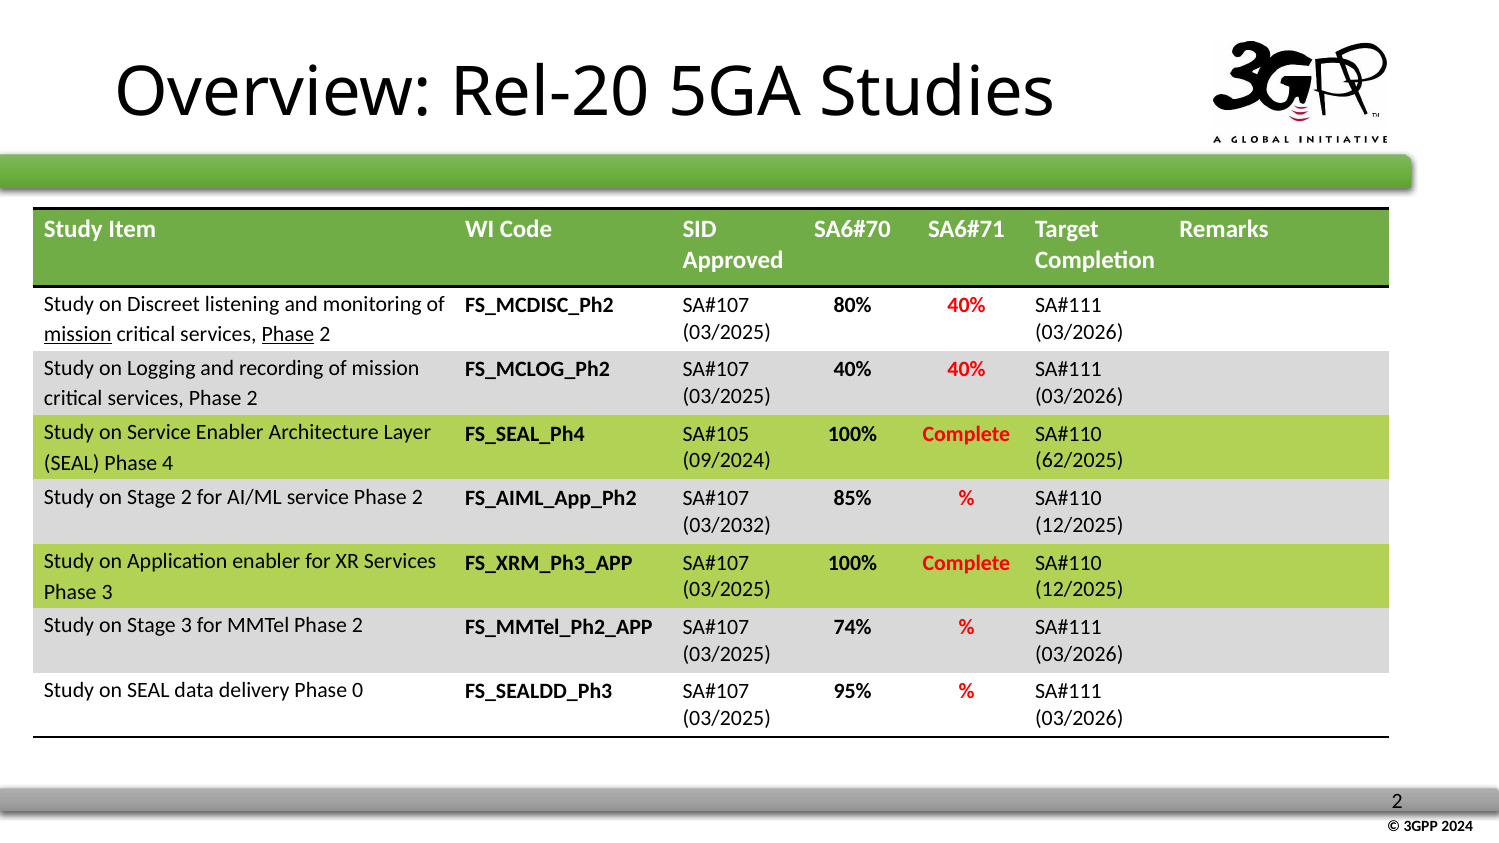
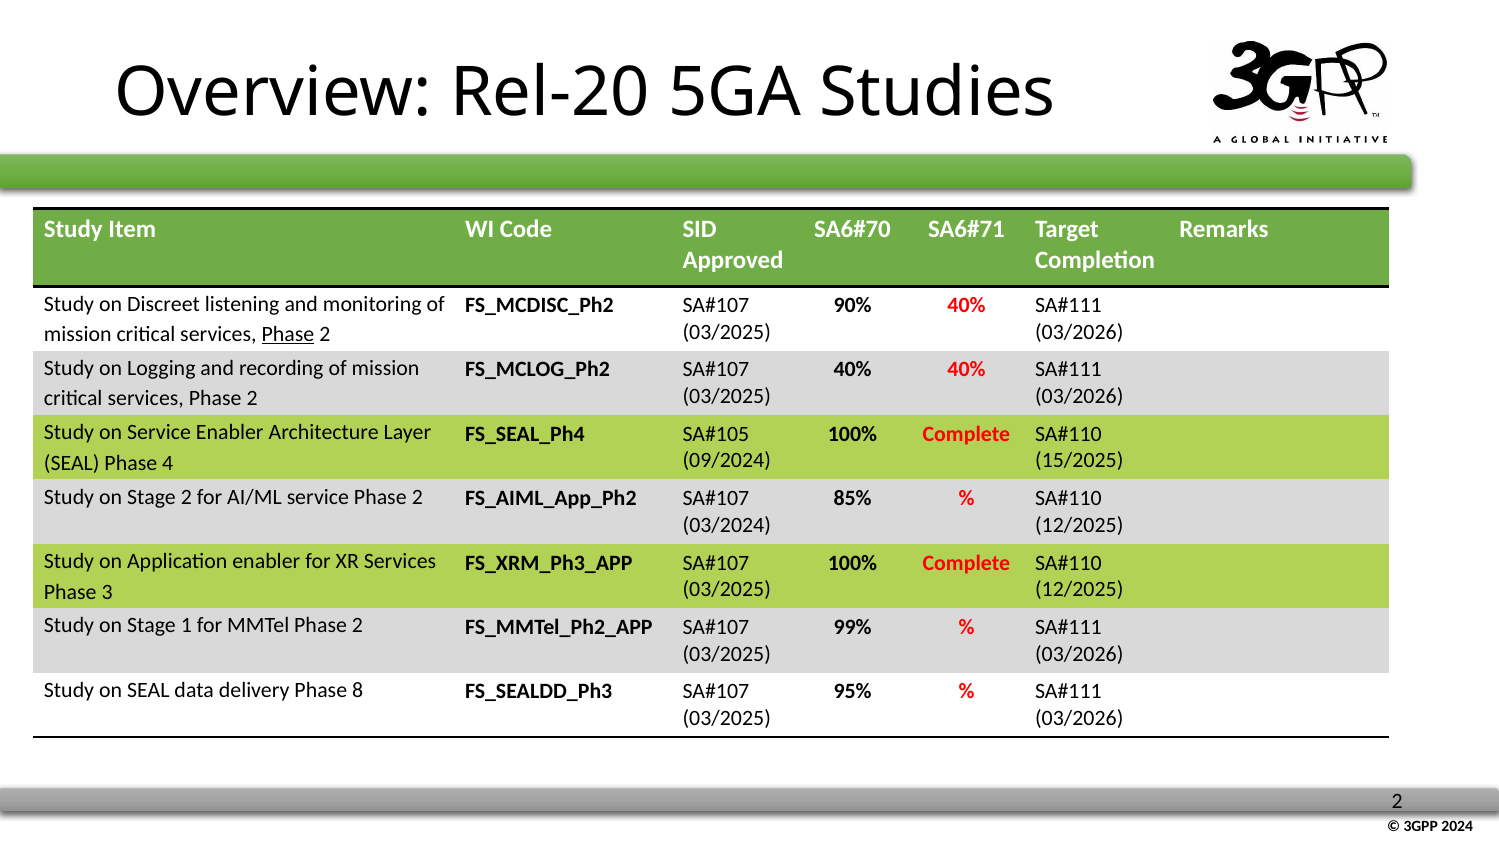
80%: 80% -> 90%
mission at (78, 334) underline: present -> none
62/2025: 62/2025 -> 15/2025
03/2032: 03/2032 -> 03/2024
Stage 3: 3 -> 1
74%: 74% -> 99%
0: 0 -> 8
